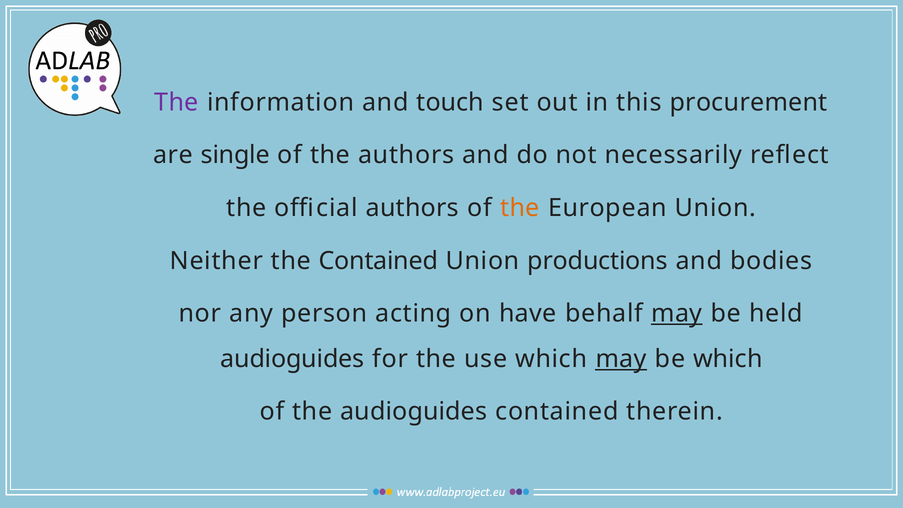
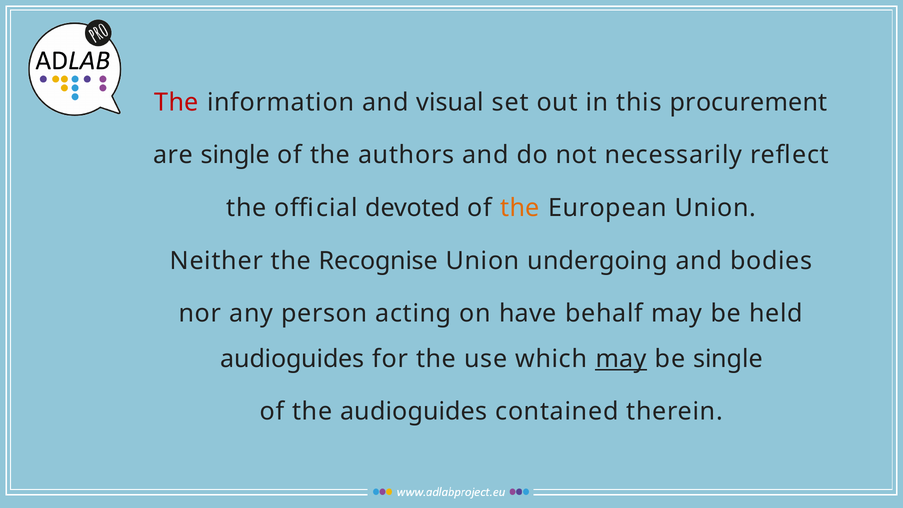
The at (176, 102) colour: purple -> red
touch: touch -> visual
official authors: authors -> devoted
the Contained: Contained -> Recognise
productions: productions -> undergoing
may at (677, 314) underline: present -> none
be which: which -> single
